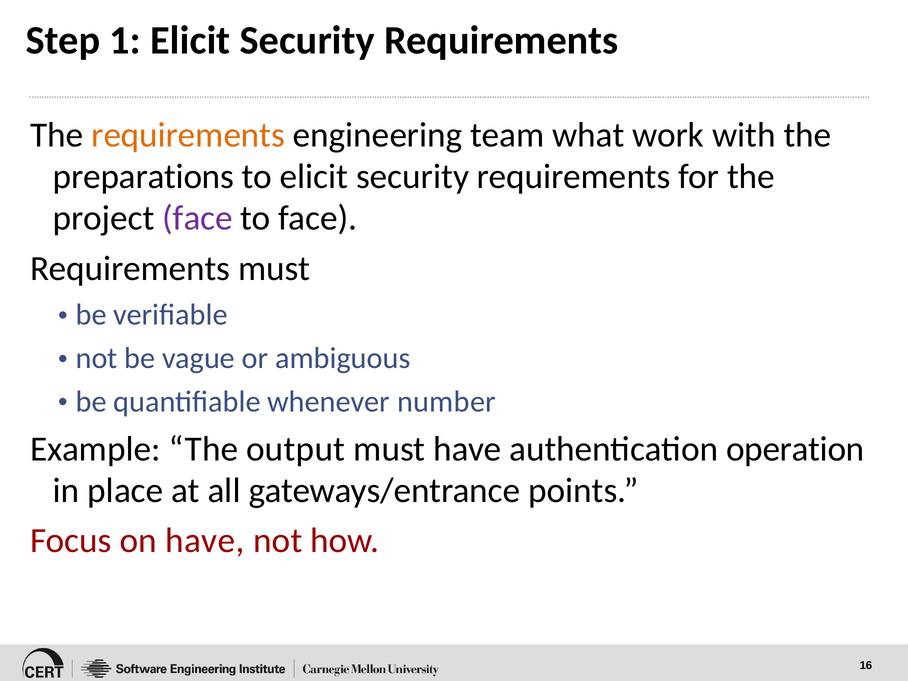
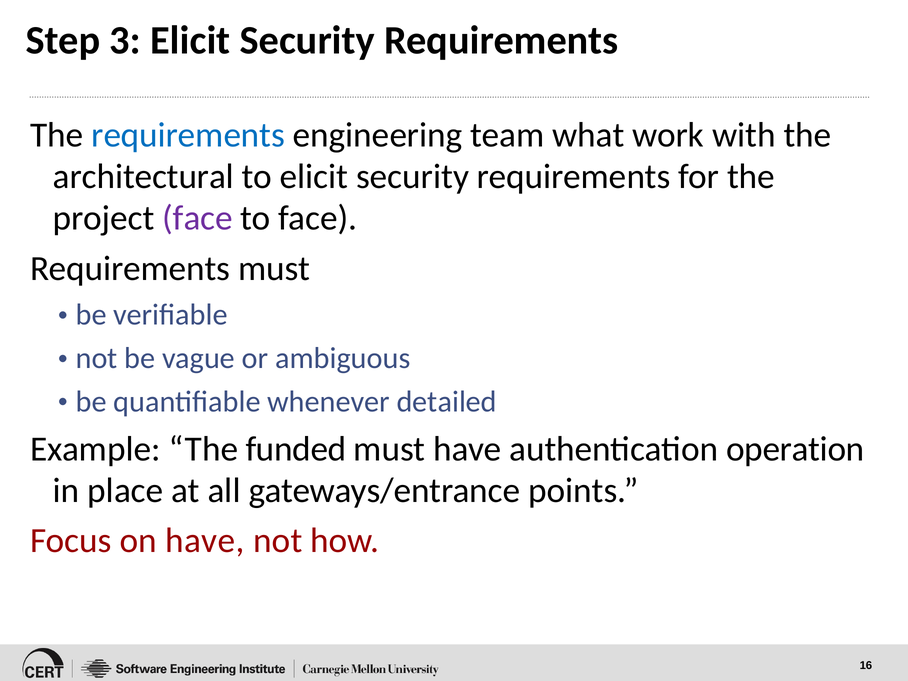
1: 1 -> 3
requirements at (188, 135) colour: orange -> blue
preparations: preparations -> architectural
number: number -> detailed
output: output -> funded
